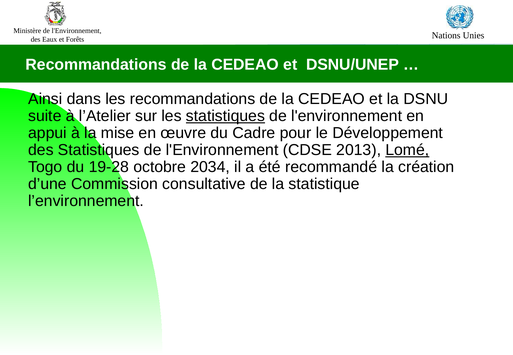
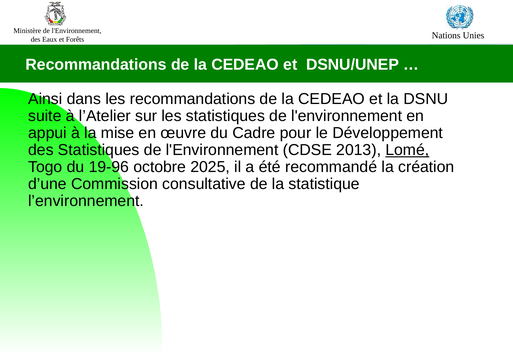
statistiques at (225, 116) underline: present -> none
19-28: 19-28 -> 19-96
2034: 2034 -> 2025
